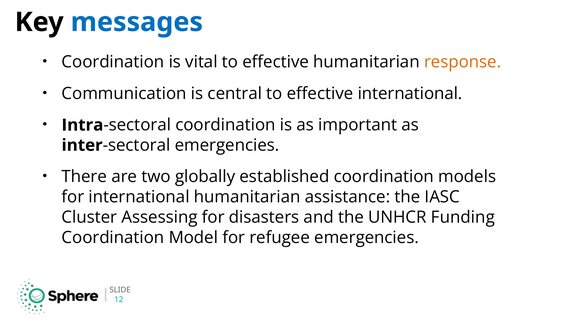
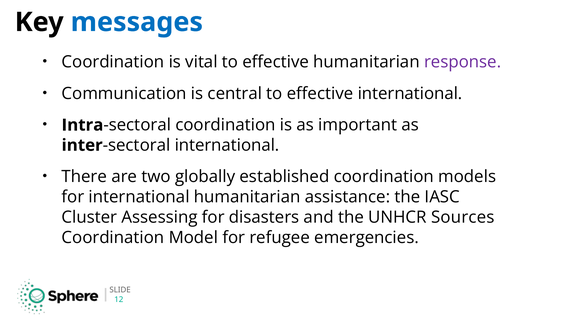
response colour: orange -> purple
inter-sectoral emergencies: emergencies -> international
Funding: Funding -> Sources
